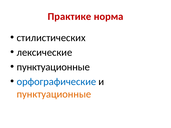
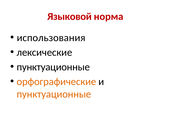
Практике: Практике -> Языковой
стилистических: стилистических -> использования
орфографические colour: blue -> orange
